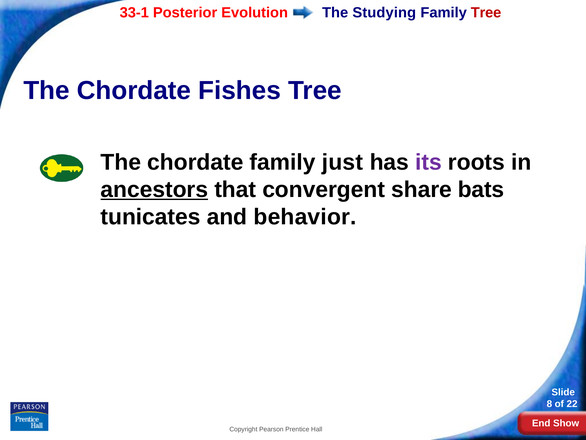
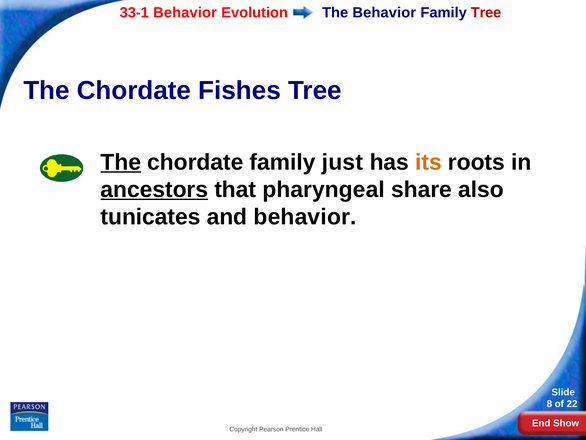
Posterior at (185, 13): Posterior -> Behavior
The Studying: Studying -> Behavior
The at (121, 162) underline: none -> present
its colour: purple -> orange
convergent: convergent -> pharyngeal
bats: bats -> also
